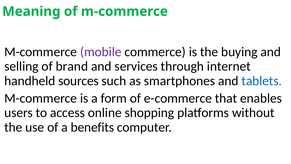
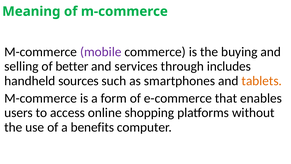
brand: brand -> better
internet: internet -> includes
tablets colour: blue -> orange
